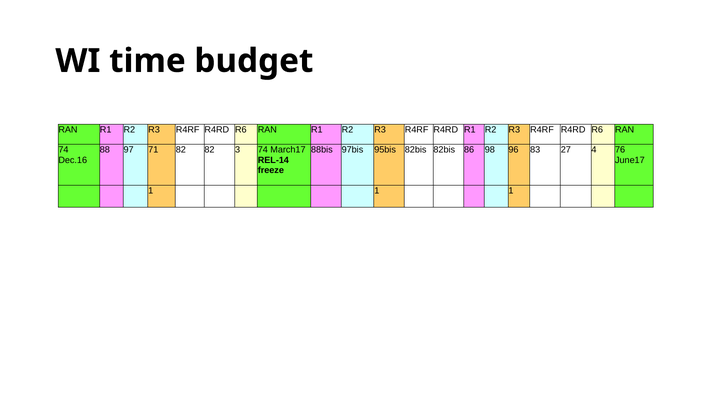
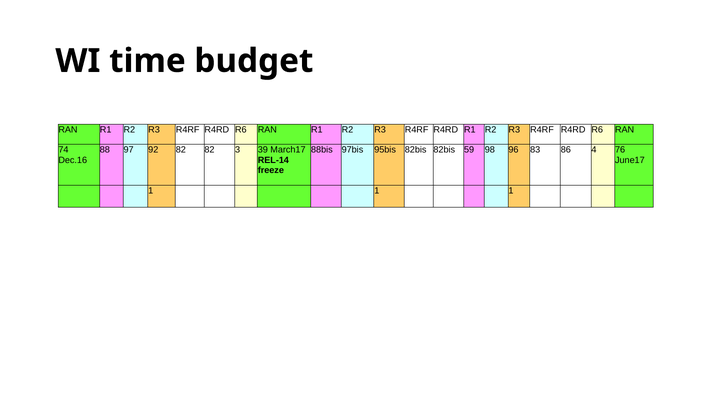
71: 71 -> 92
3 74: 74 -> 39
86: 86 -> 59
27: 27 -> 86
